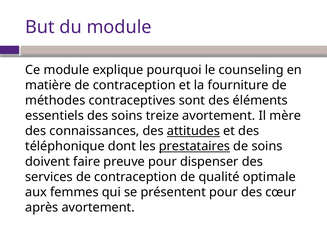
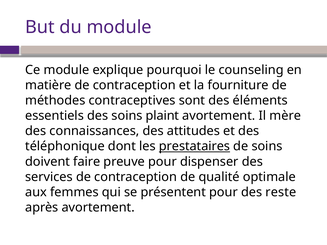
treize: treize -> plaint
attitudes underline: present -> none
cœur: cœur -> reste
